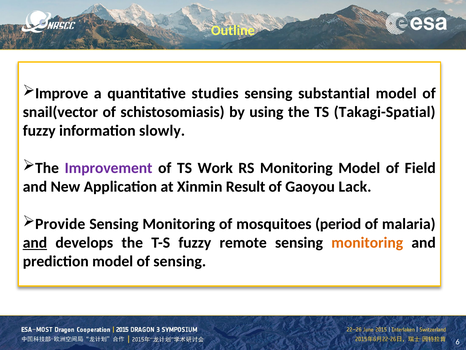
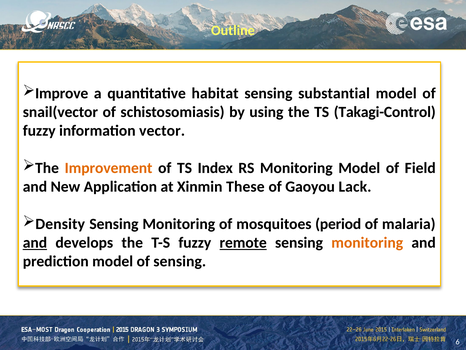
studies: studies -> habitat
Takagi-Spatial: Takagi-Spatial -> Takagi-Control
slowly: slowly -> vector
Improvement colour: purple -> orange
Work: Work -> Index
Result: Result -> These
Provide: Provide -> Density
remote underline: none -> present
